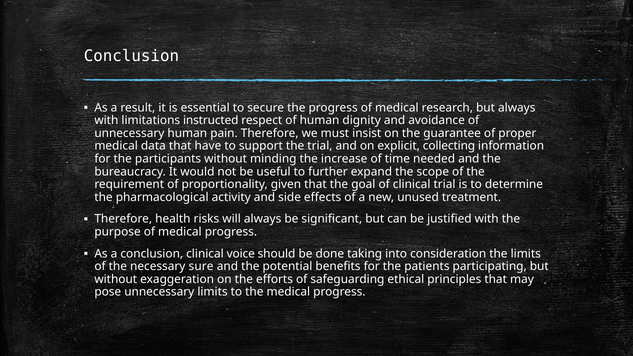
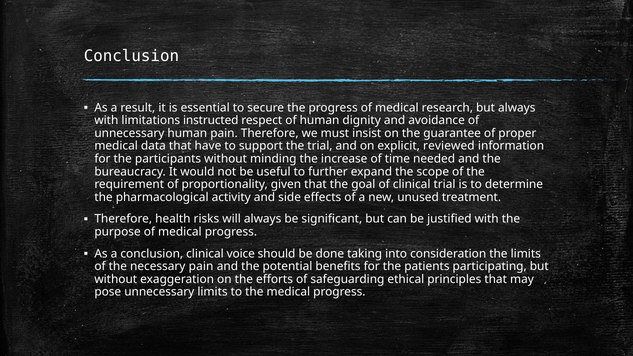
collecting: collecting -> reviewed
necessary sure: sure -> pain
